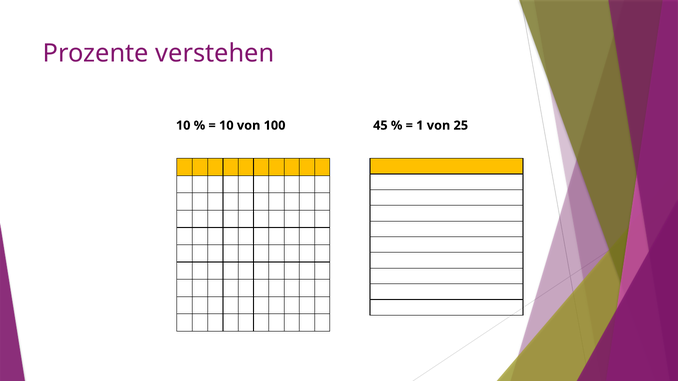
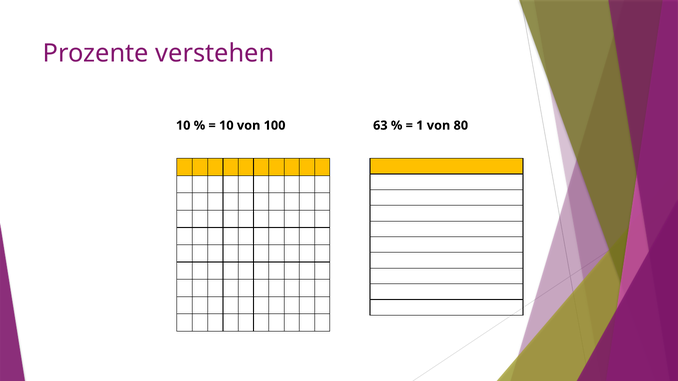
45: 45 -> 63
25: 25 -> 80
